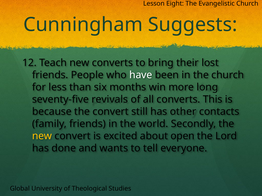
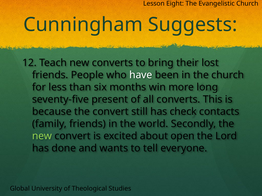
revivals: revivals -> present
other: other -> check
new at (42, 136) colour: yellow -> light green
